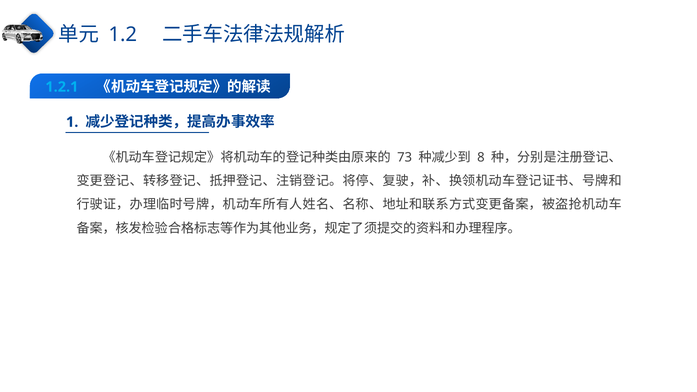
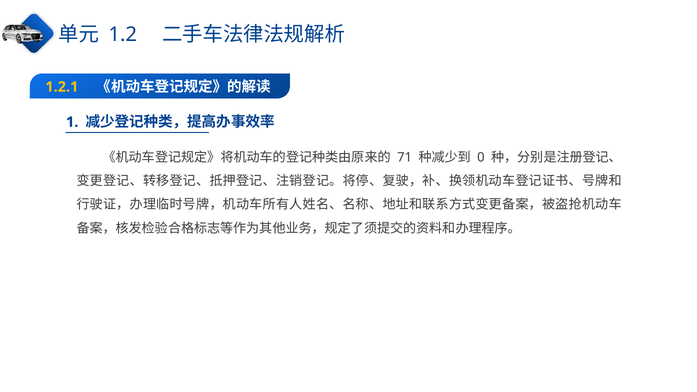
1.2.1 colour: light blue -> yellow
73: 73 -> 71
8: 8 -> 0
